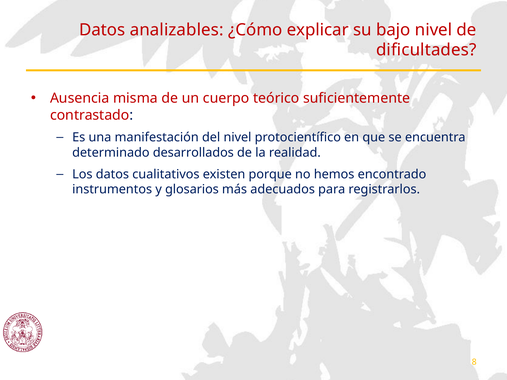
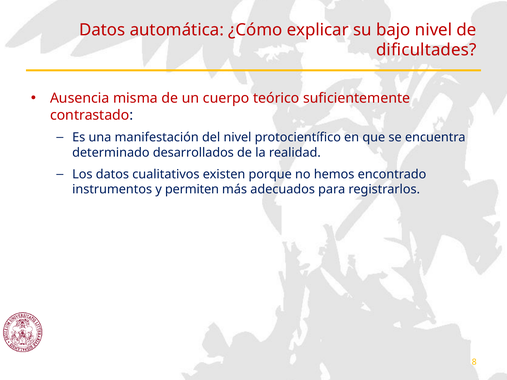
analizables: analizables -> automática
glosarios: glosarios -> permiten
